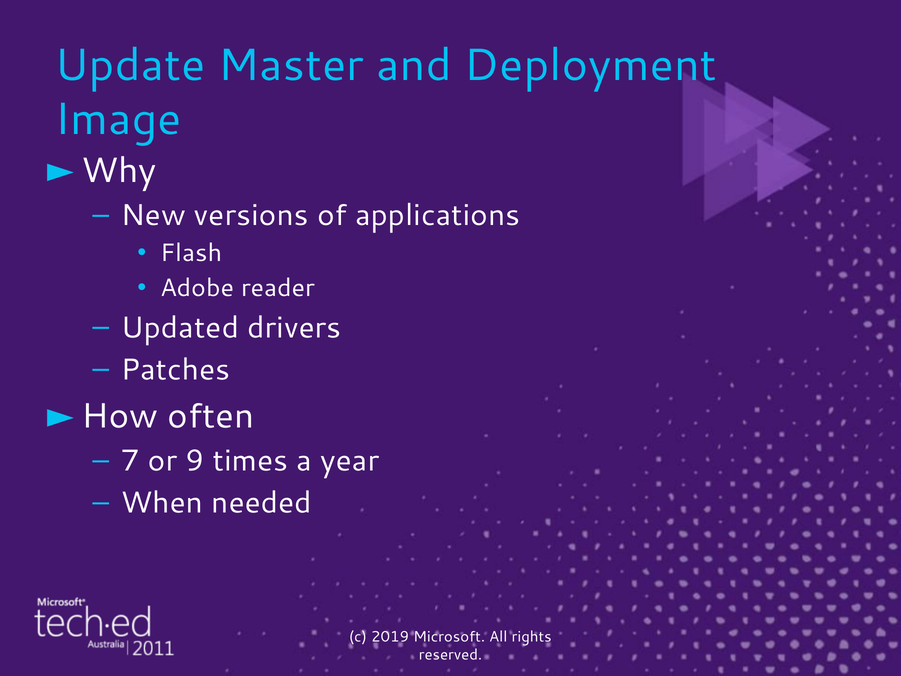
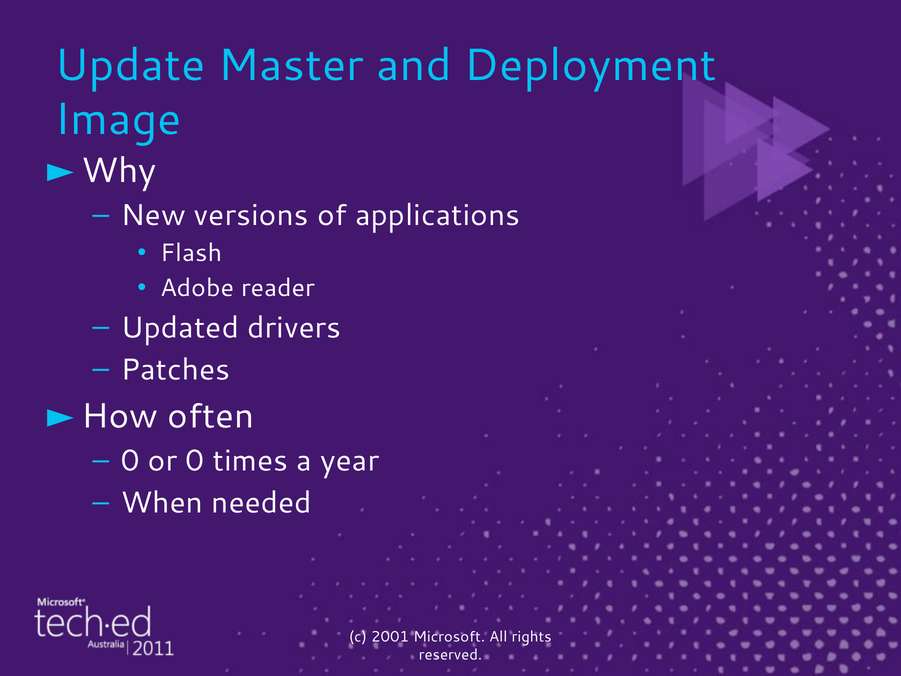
7 at (130, 461): 7 -> 0
or 9: 9 -> 0
2019: 2019 -> 2001
